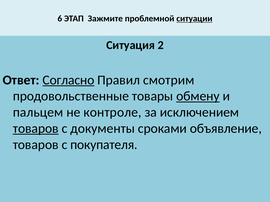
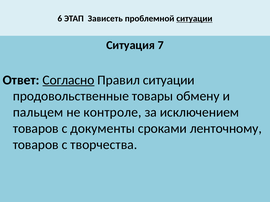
Зажмите: Зажмите -> Зависеть
2: 2 -> 7
Правил смотрим: смотрим -> ситуации
обмену underline: present -> none
товаров at (36, 129) underline: present -> none
объявление: объявление -> ленточному
покупателя: покупателя -> творчества
